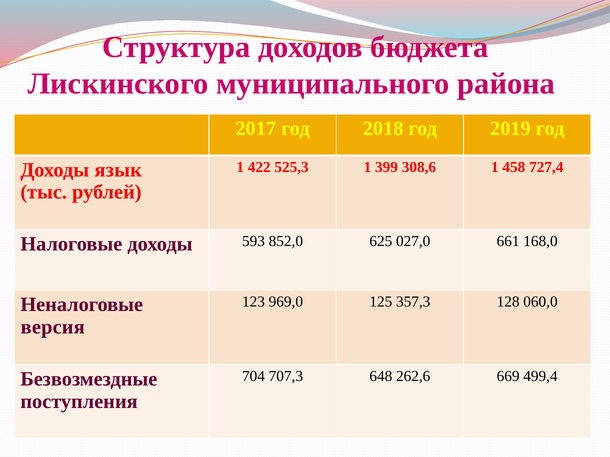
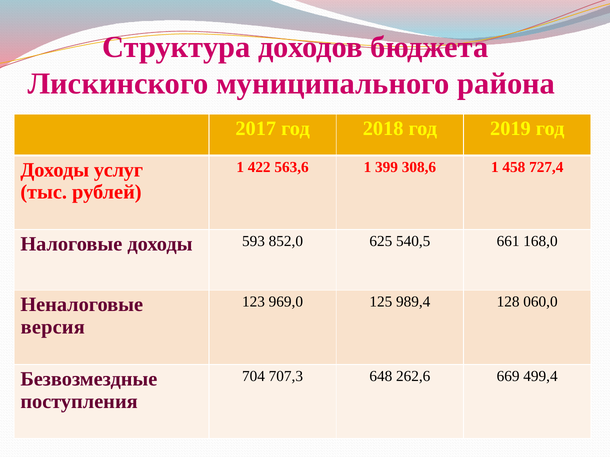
525,3: 525,3 -> 563,6
язык: язык -> услуг
027,0: 027,0 -> 540,5
357,3: 357,3 -> 989,4
